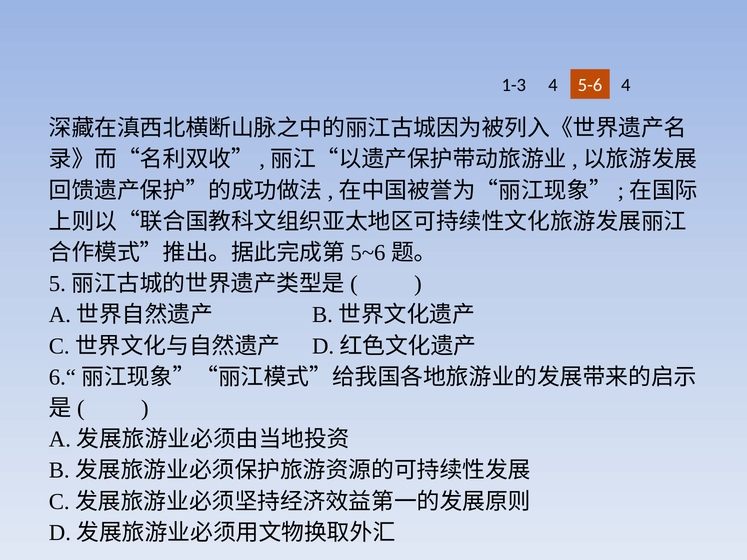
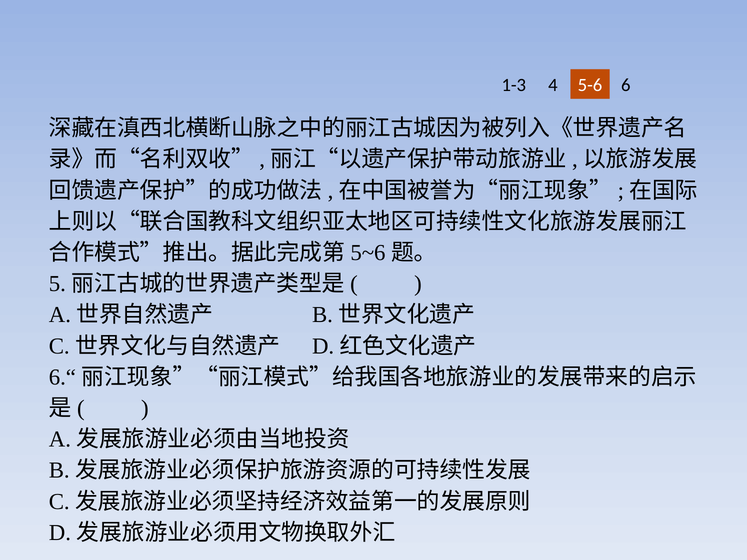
5-6 4: 4 -> 6
